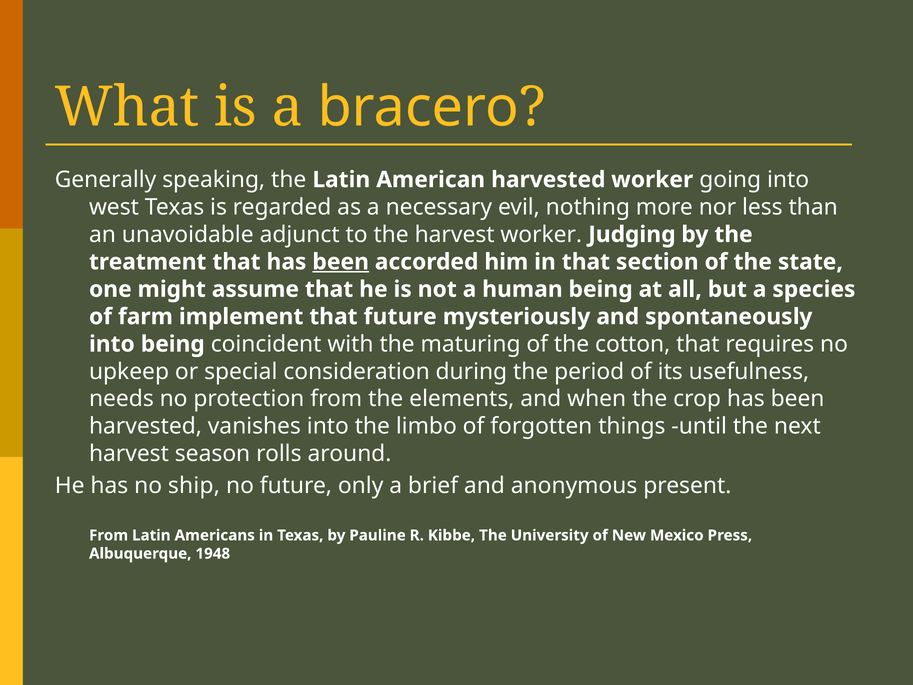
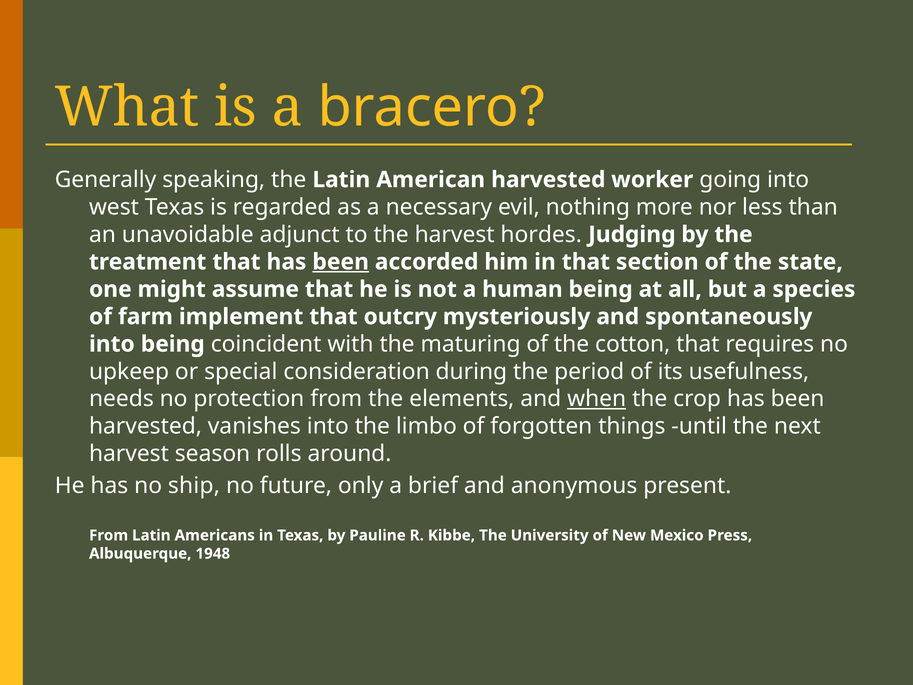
harvest worker: worker -> hordes
that future: future -> outcry
when underline: none -> present
